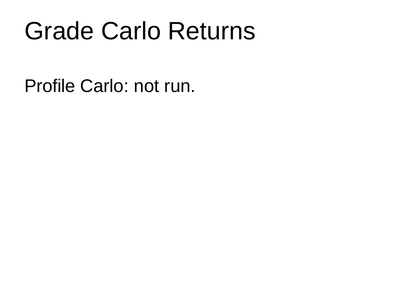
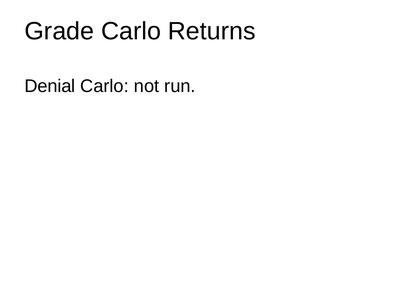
Profile: Profile -> Denial
